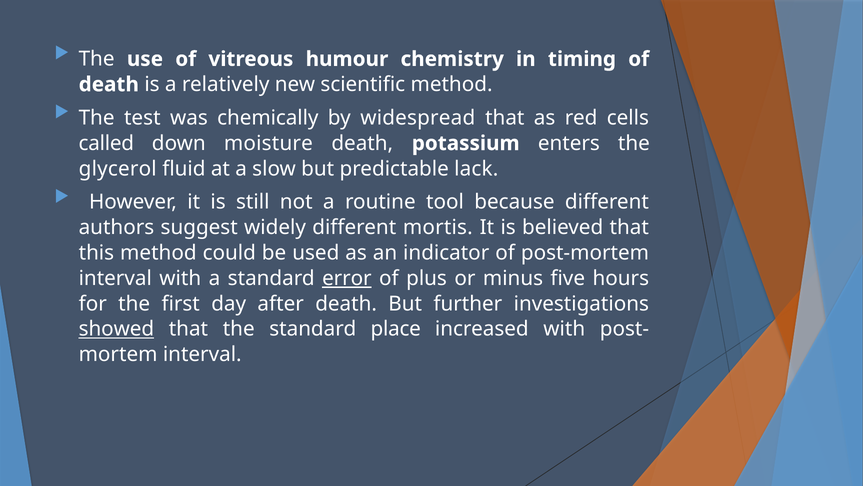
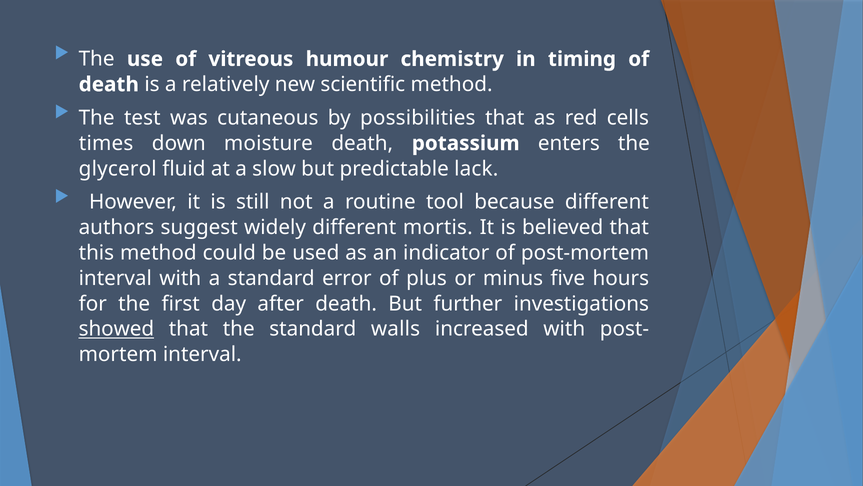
chemically: chemically -> cutaneous
widespread: widespread -> possibilities
called: called -> times
error underline: present -> none
place: place -> walls
